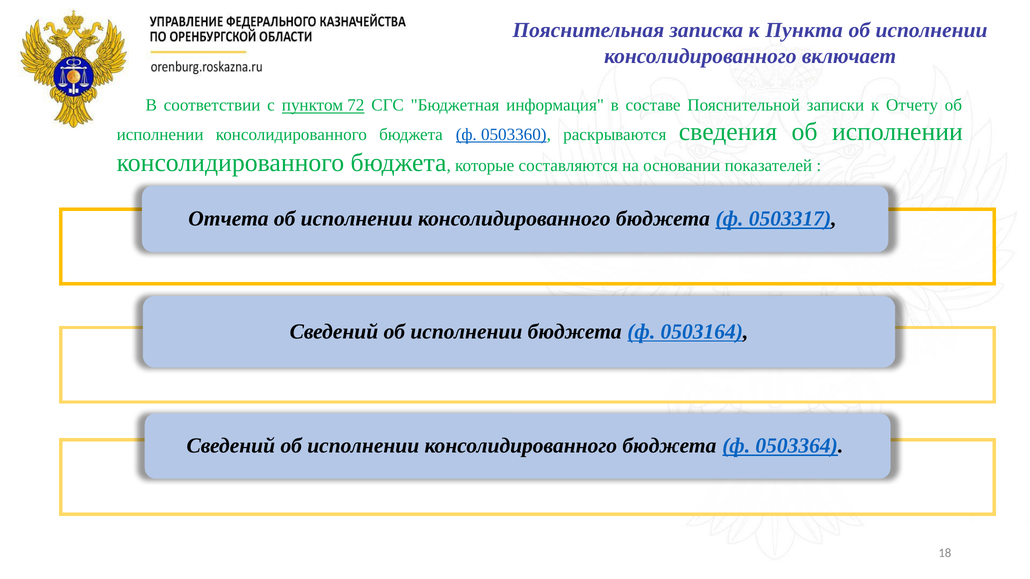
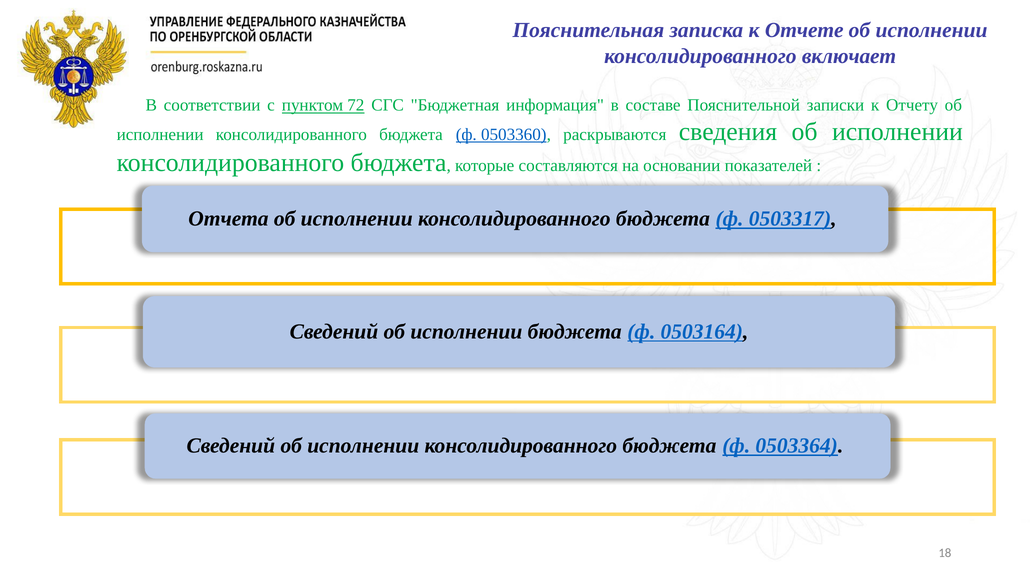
Пункта: Пункта -> Отчете
